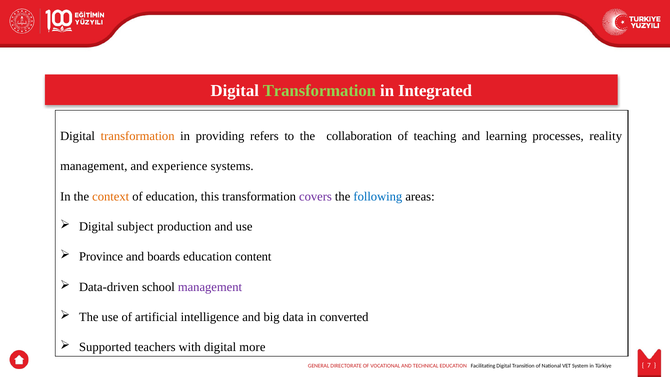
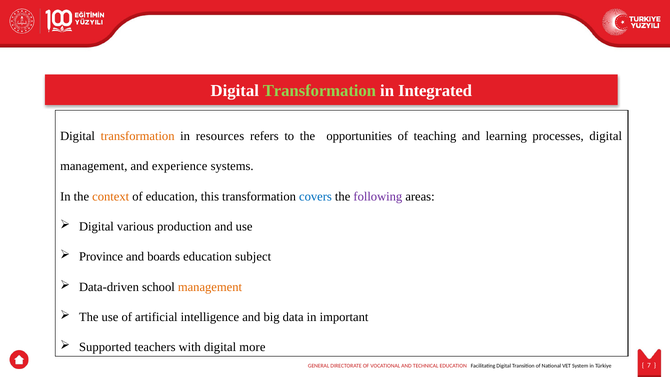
providing: providing -> resources
collaboration: collaboration -> opportunities
processes reality: reality -> digital
covers colour: purple -> blue
following colour: blue -> purple
subject: subject -> various
content: content -> subject
management at (210, 287) colour: purple -> orange
converted: converted -> important
